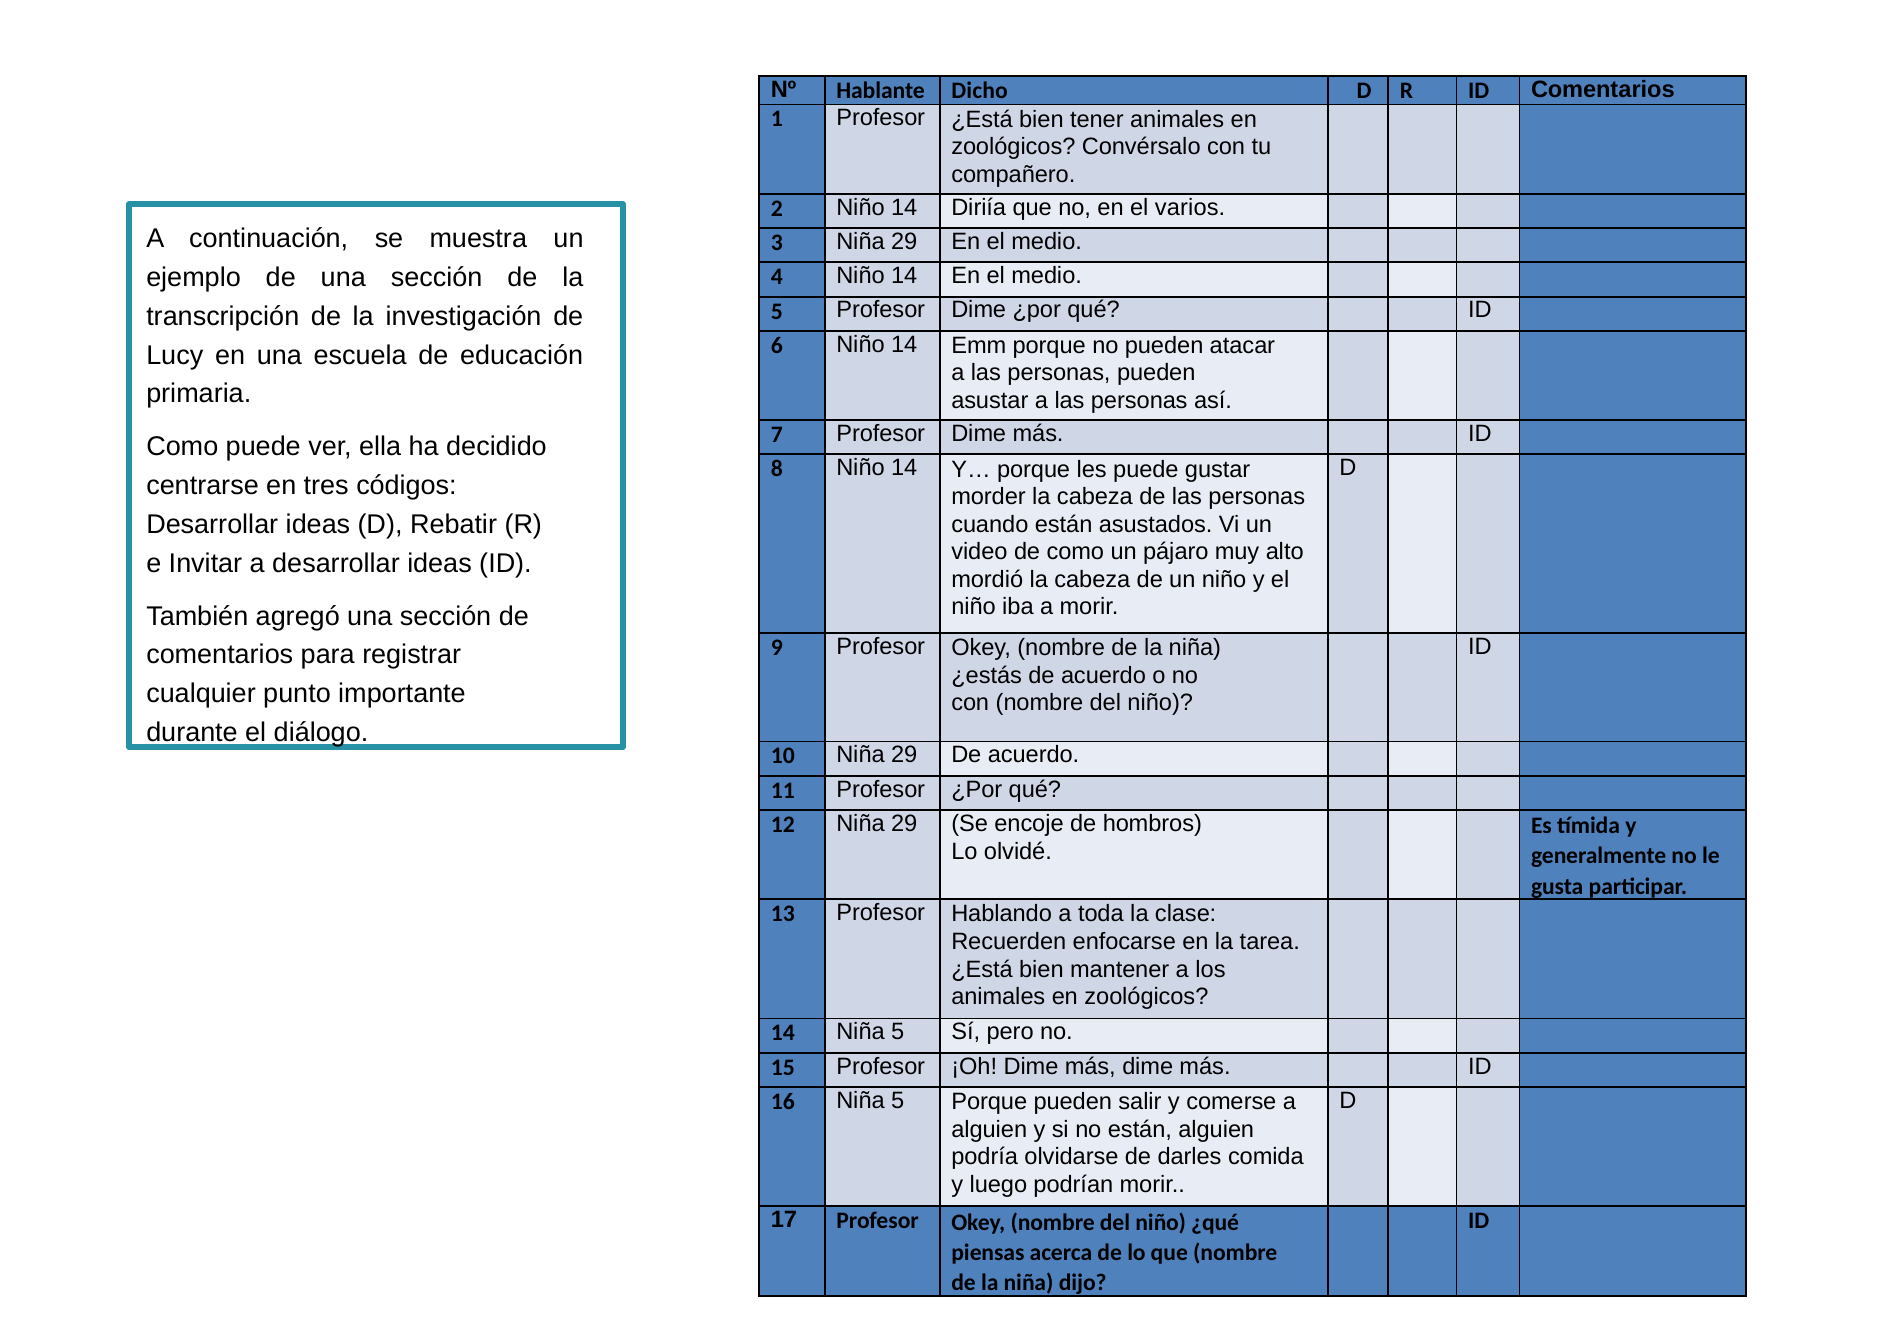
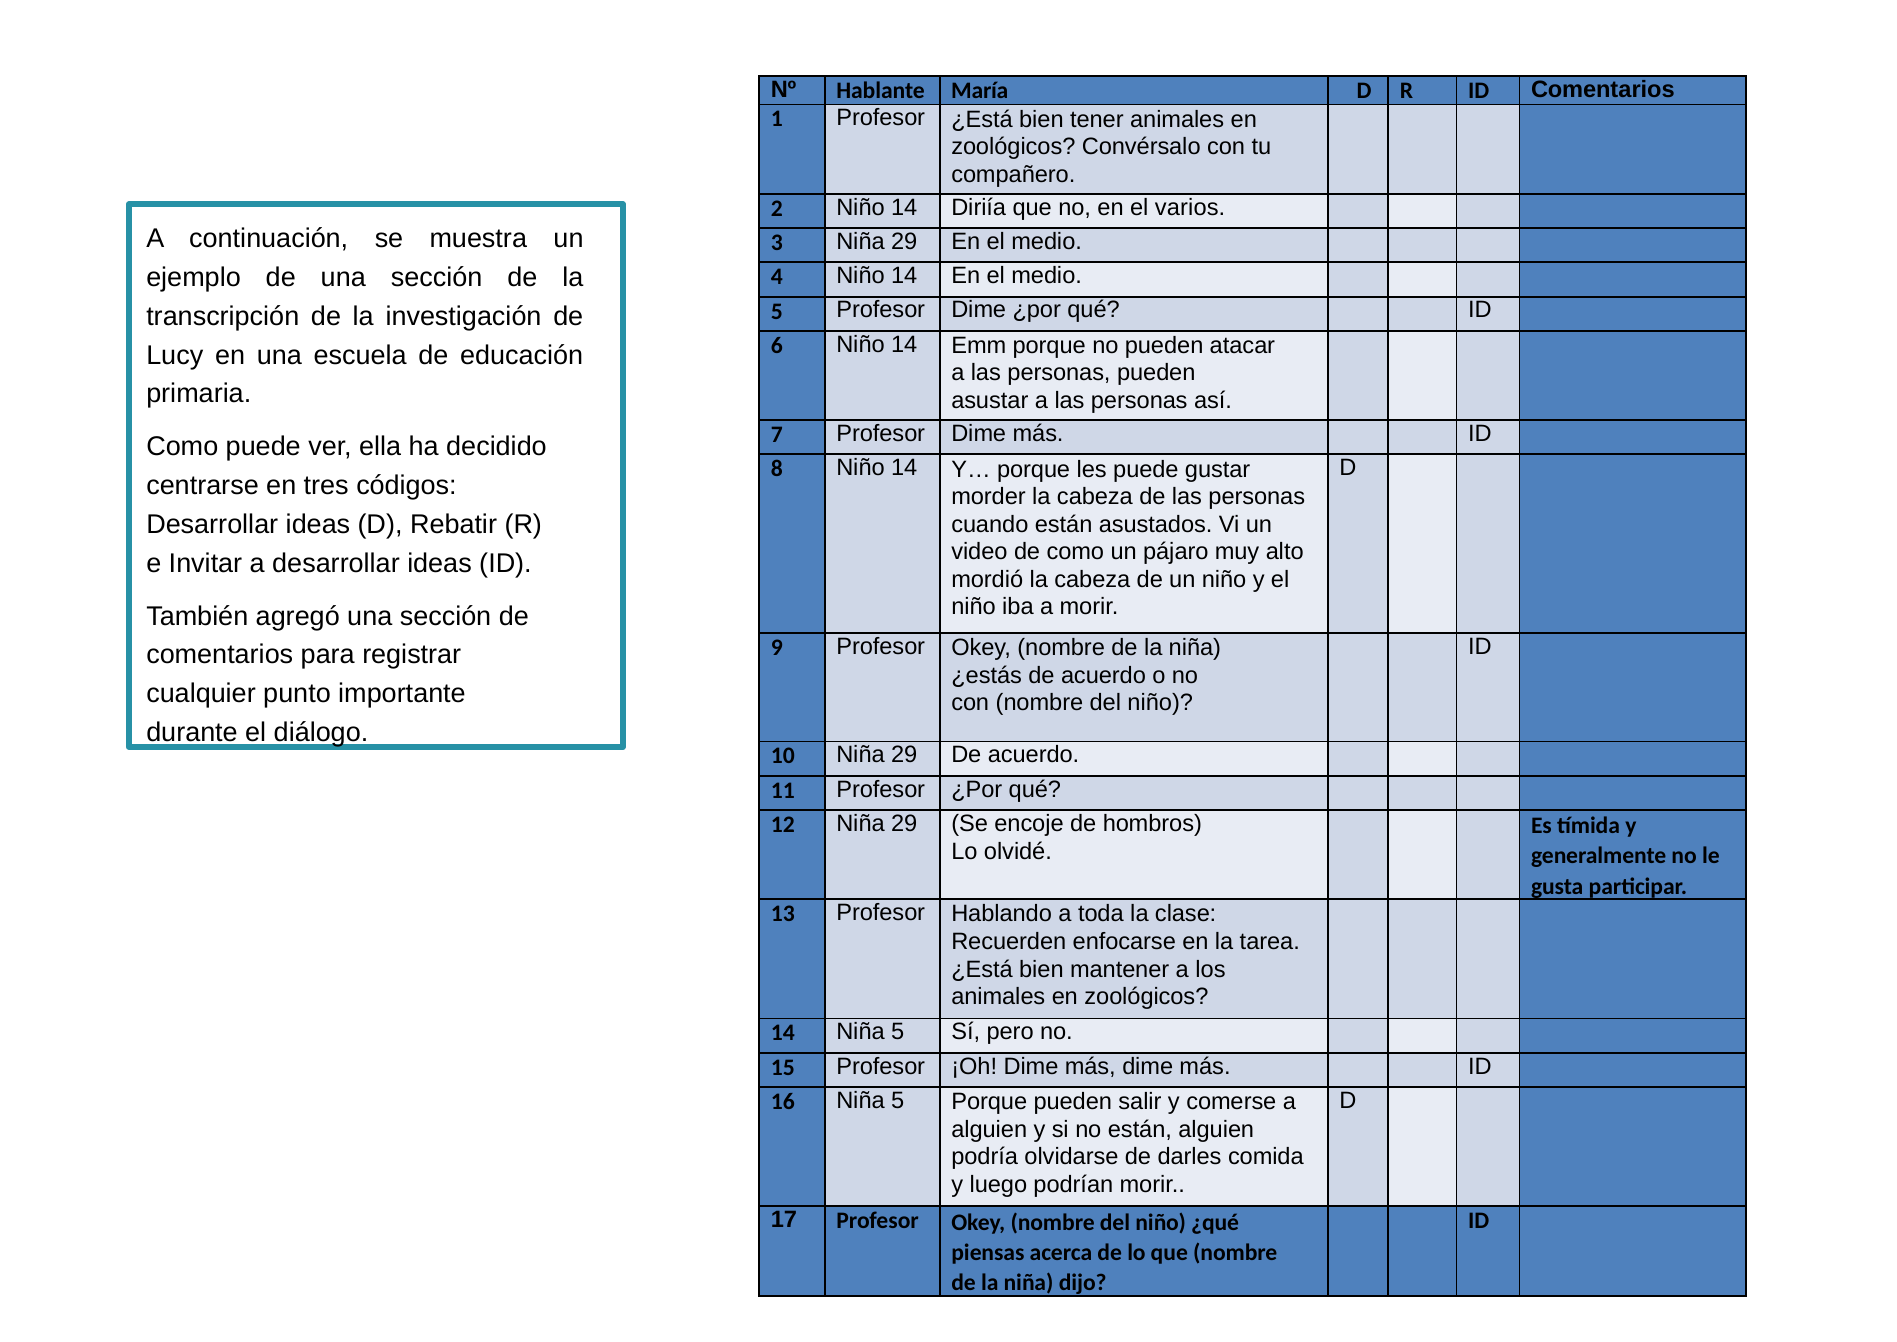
Dicho: Dicho -> María
